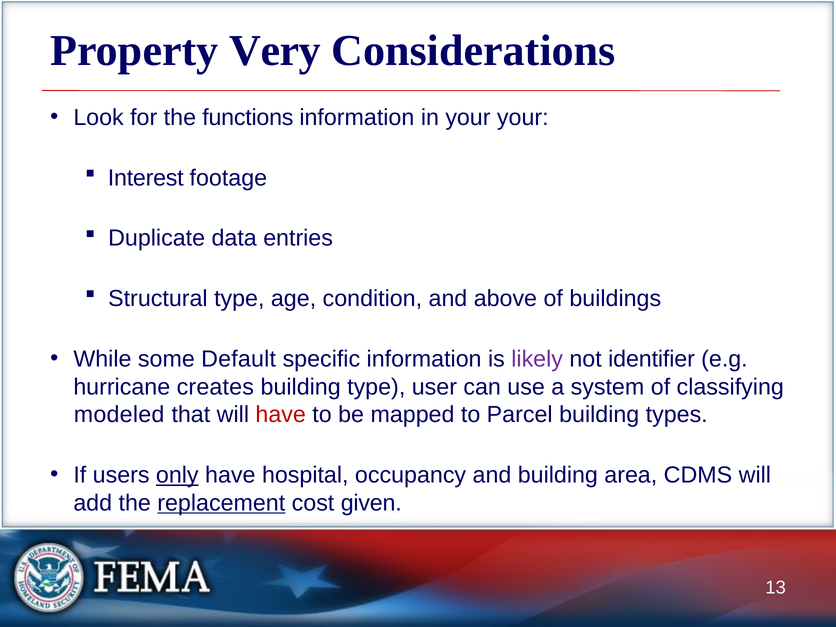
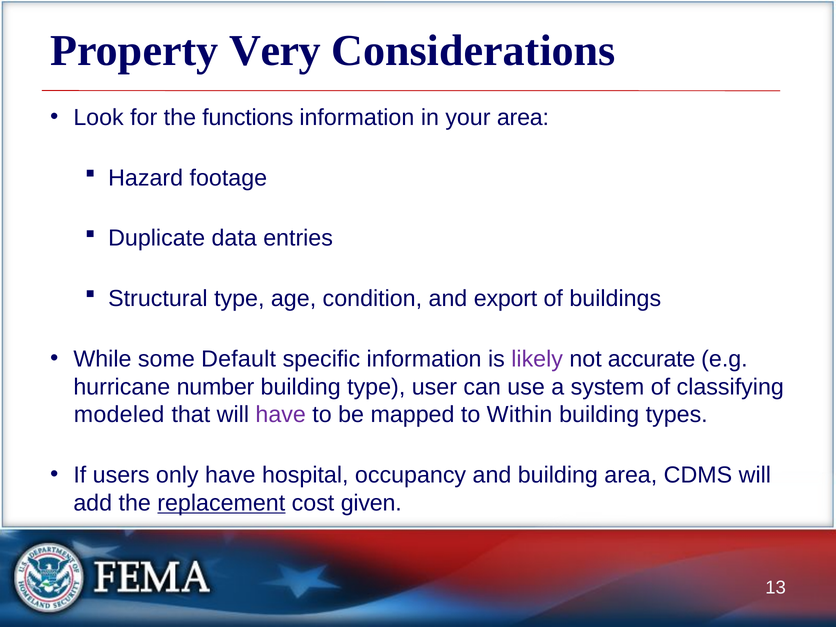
your your: your -> area
Interest: Interest -> Hazard
above: above -> export
identifier: identifier -> accurate
creates: creates -> number
have at (281, 415) colour: red -> purple
Parcel: Parcel -> Within
only underline: present -> none
